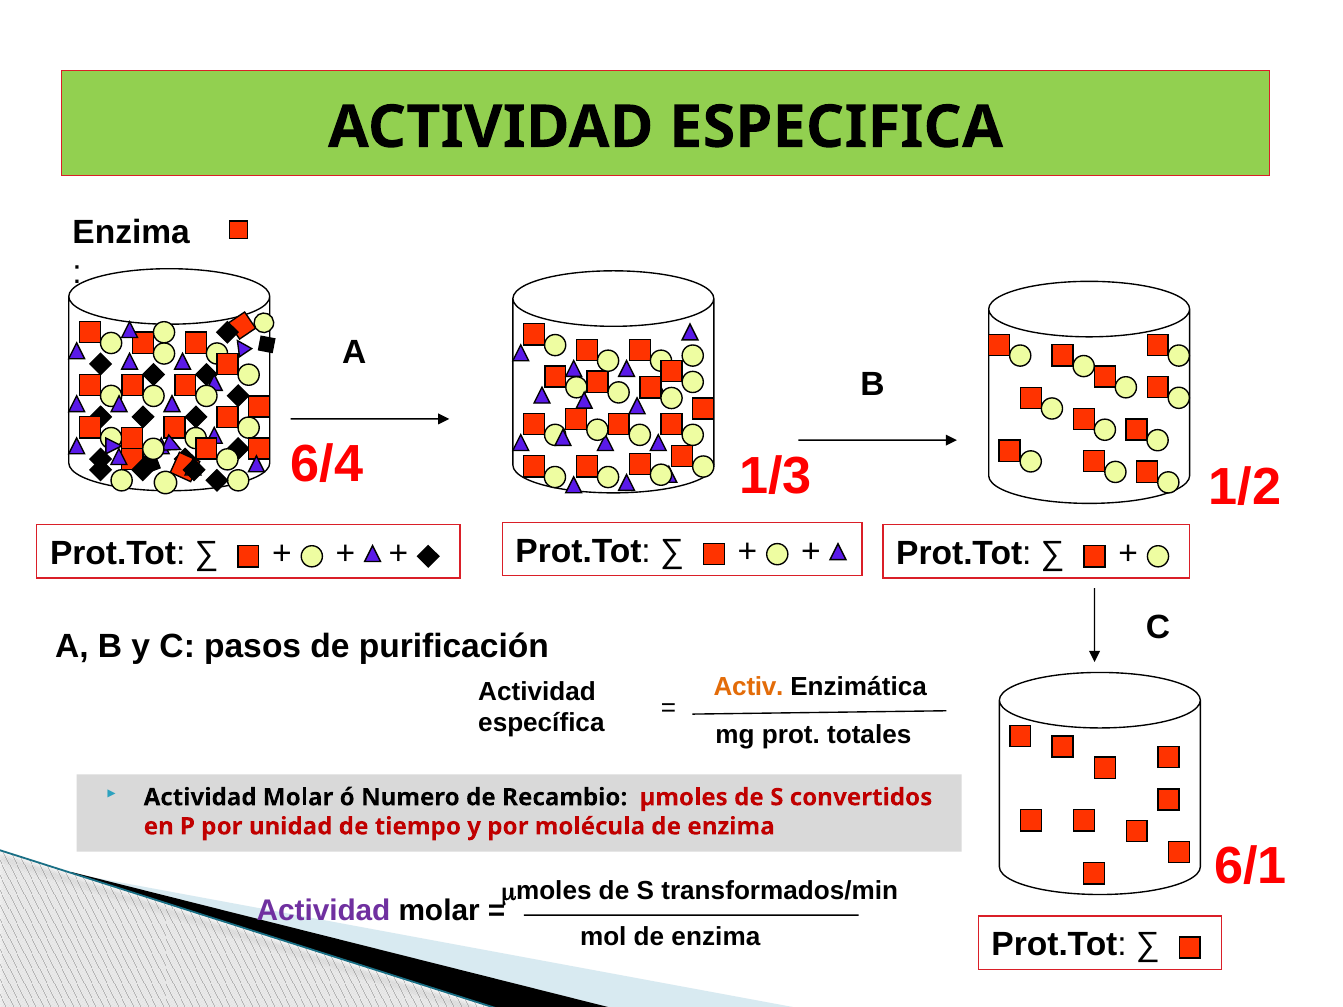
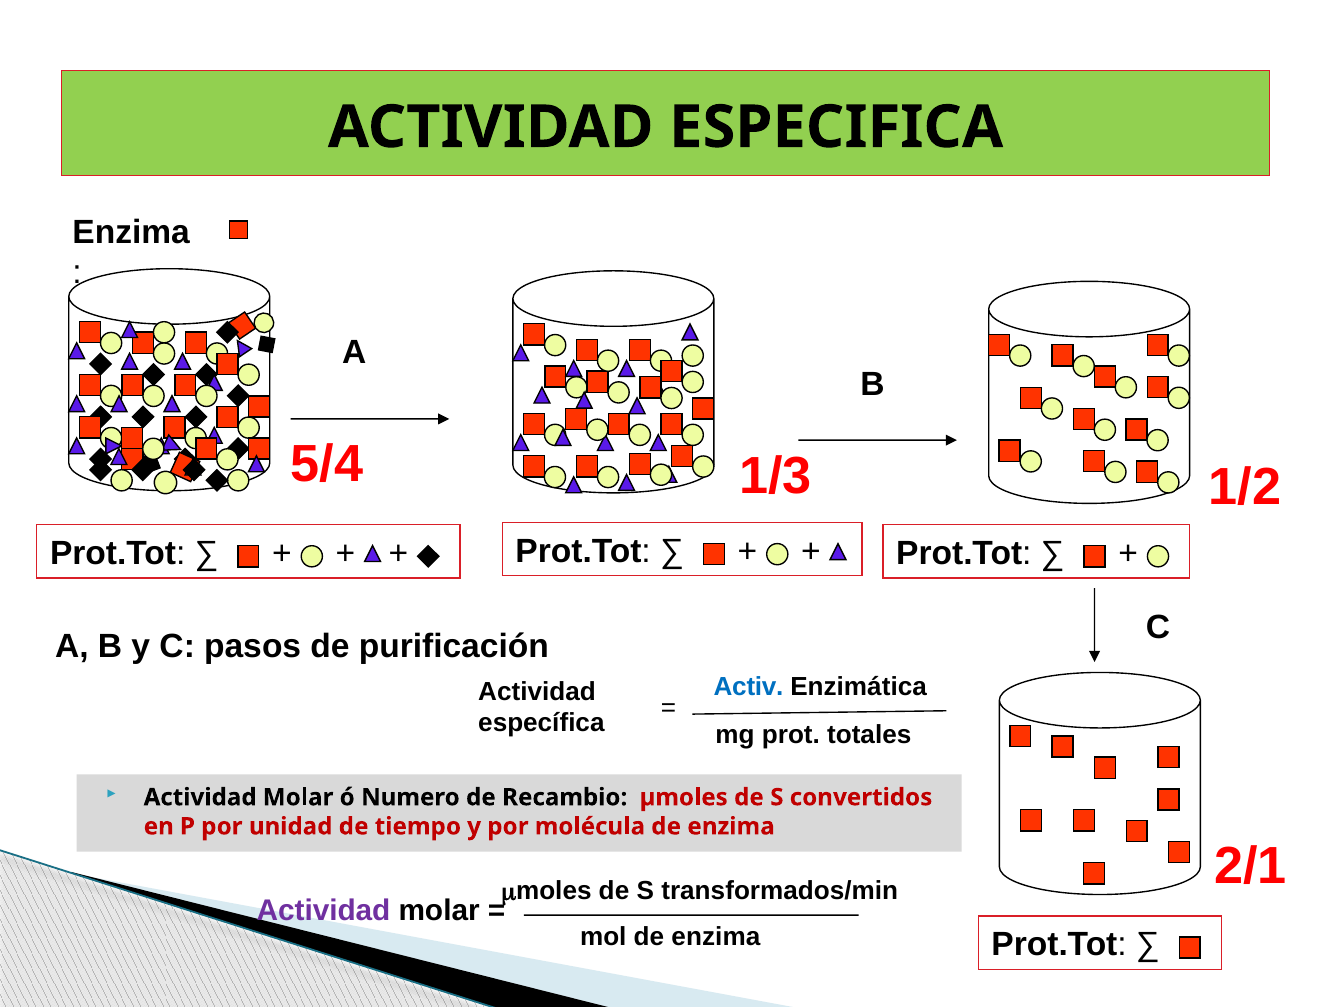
6/4: 6/4 -> 5/4
Activ colour: orange -> blue
6/1: 6/1 -> 2/1
